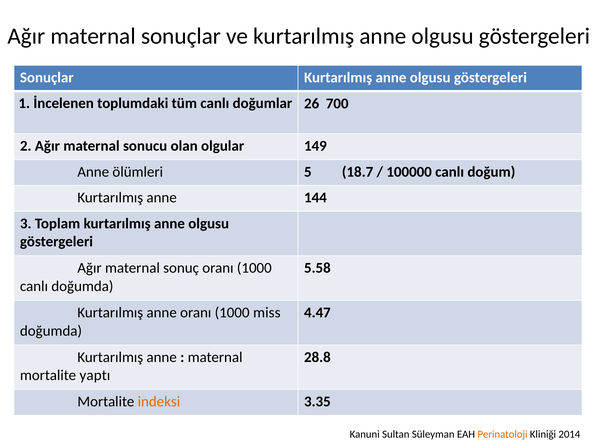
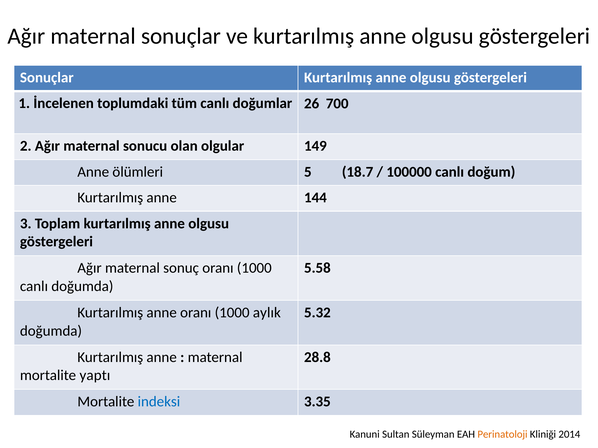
miss: miss -> aylık
4.47: 4.47 -> 5.32
indeksi colour: orange -> blue
